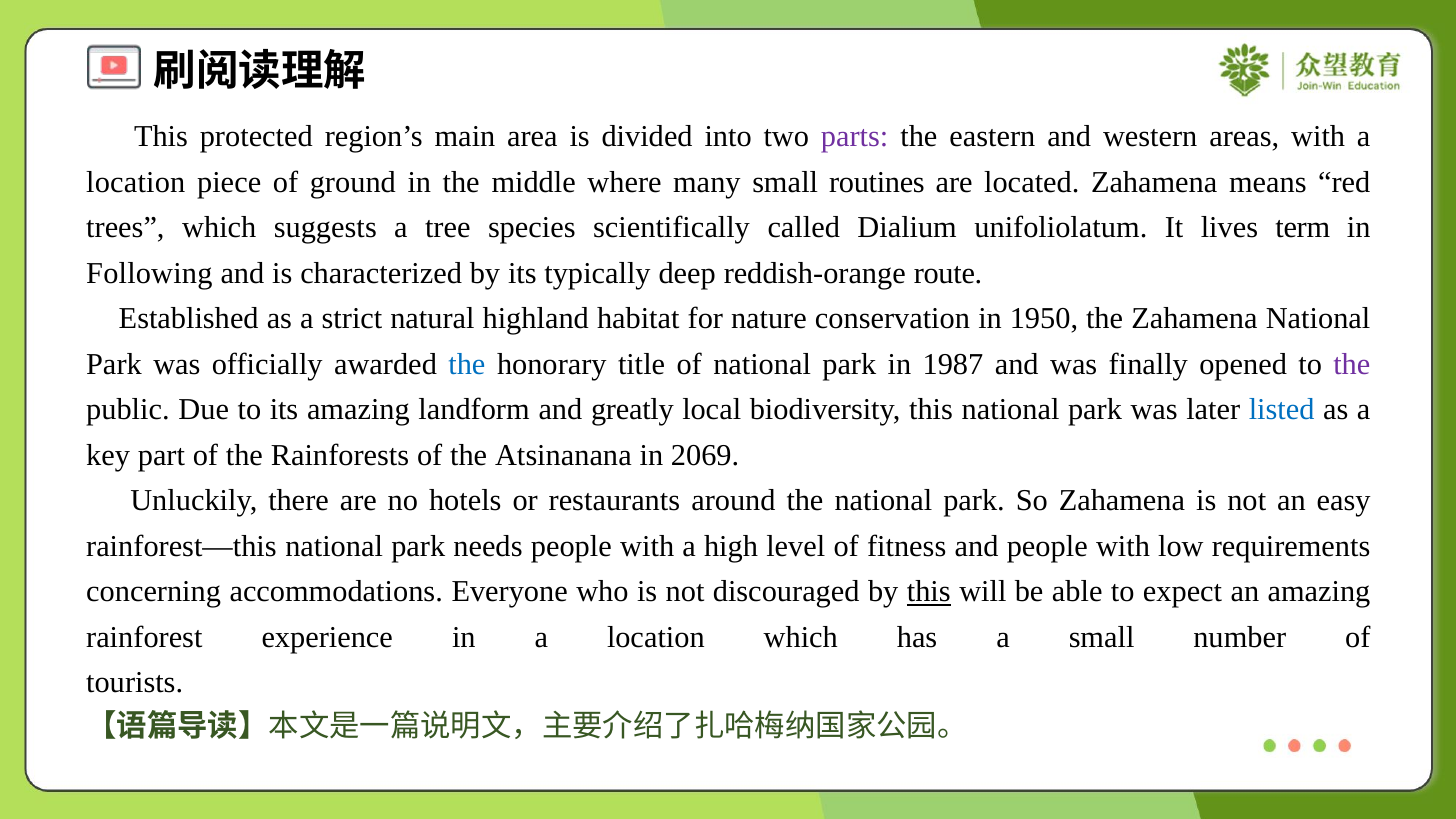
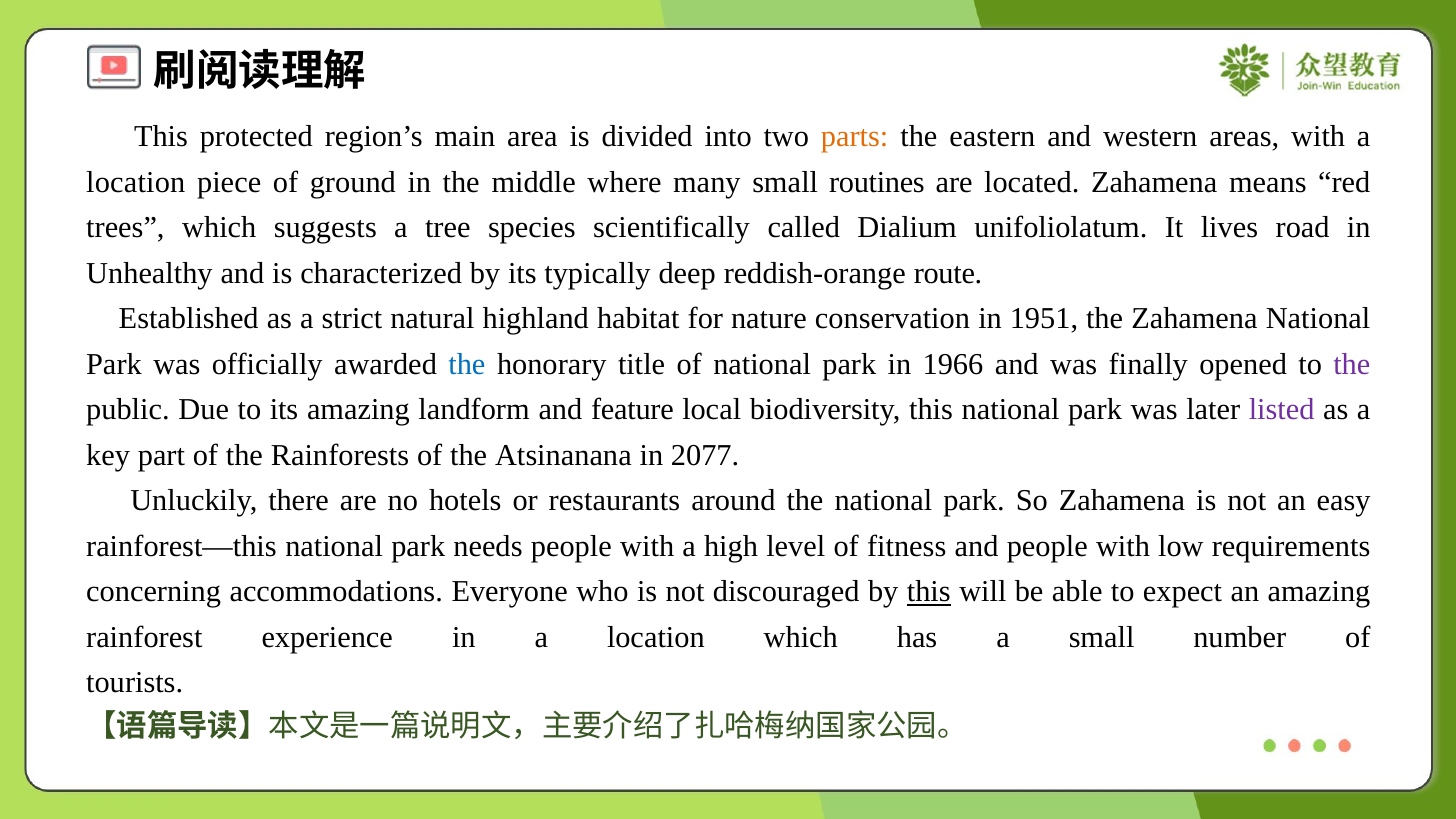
parts colour: purple -> orange
term: term -> road
Following: Following -> Unhealthy
1950: 1950 -> 1951
1987: 1987 -> 1966
greatly: greatly -> feature
listed colour: blue -> purple
2069: 2069 -> 2077
